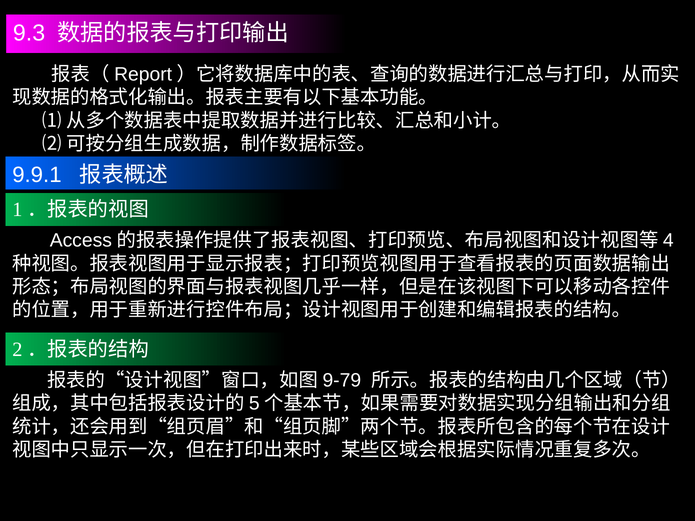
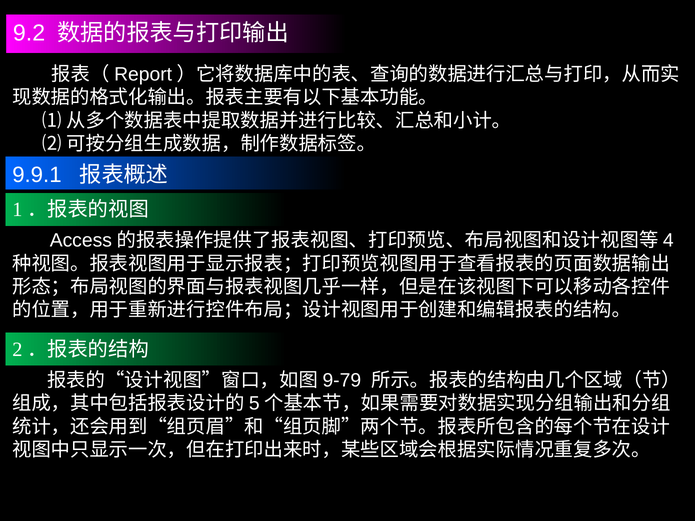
9.3: 9.3 -> 9.2
